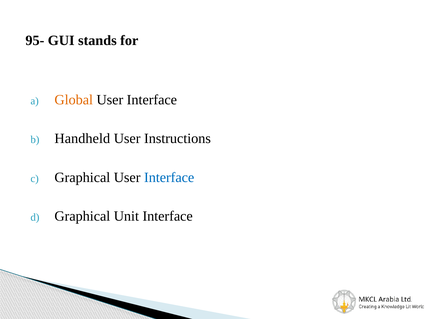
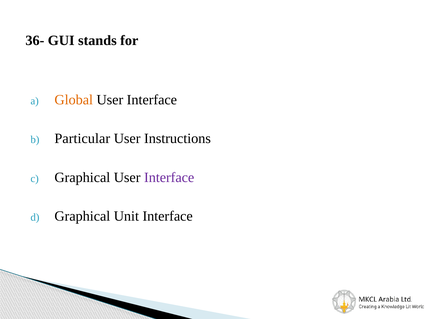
95-: 95- -> 36-
Handheld: Handheld -> Particular
Interface at (169, 177) colour: blue -> purple
